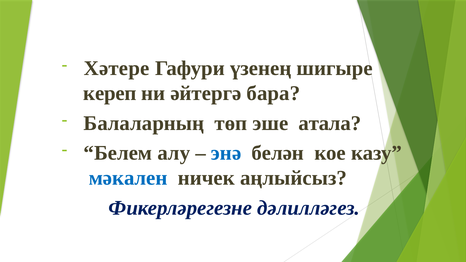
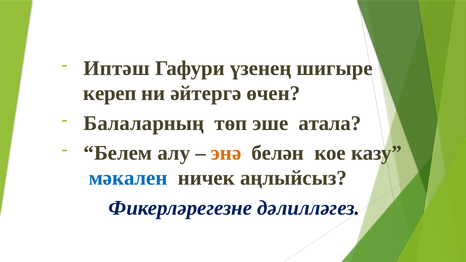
Хәтере: Хәтере -> Иптәш
бара: бара -> өчен
энә colour: blue -> orange
